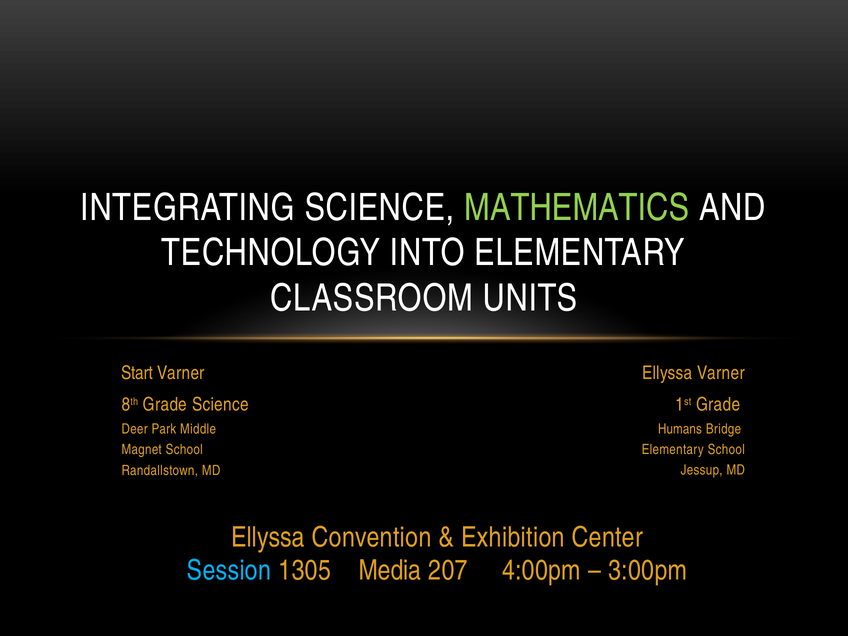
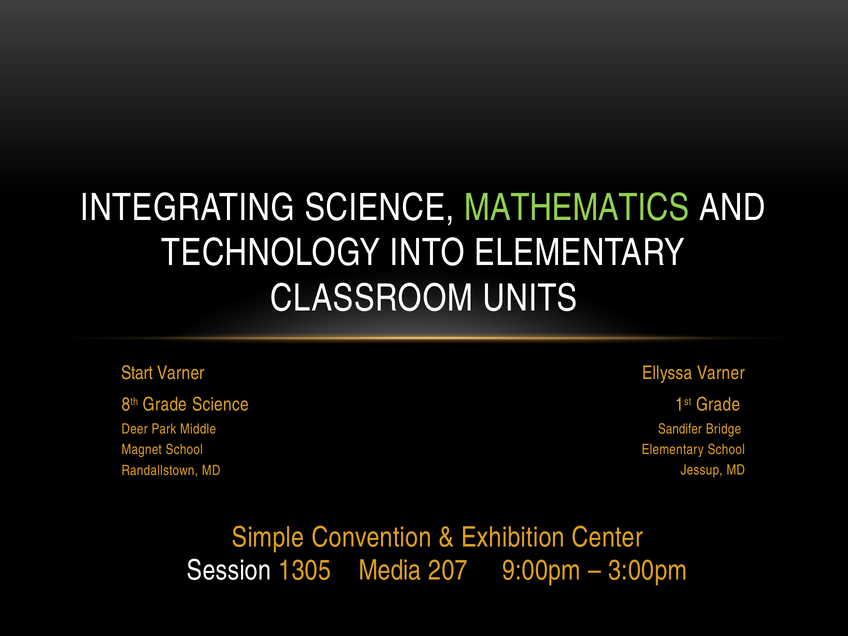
Humans: Humans -> Sandifer
Ellyssa at (268, 537): Ellyssa -> Simple
Session colour: light blue -> white
4:00pm: 4:00pm -> 9:00pm
